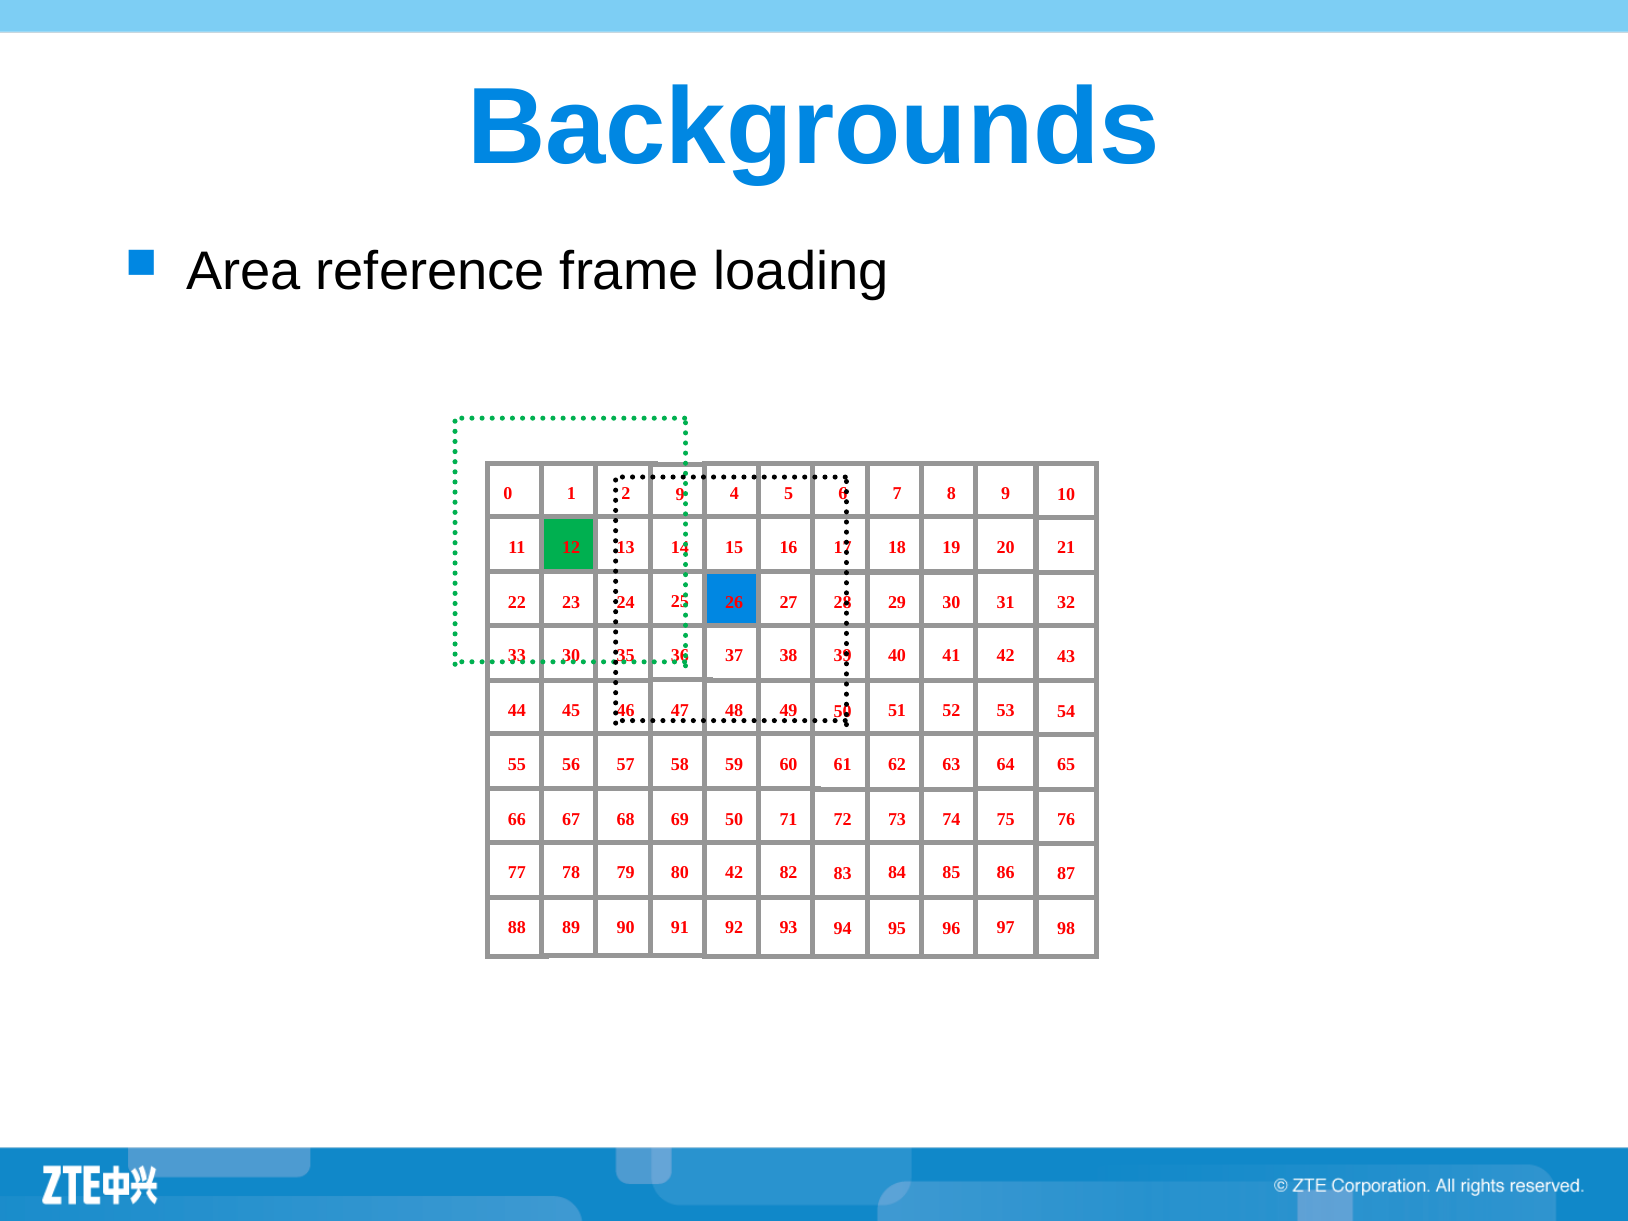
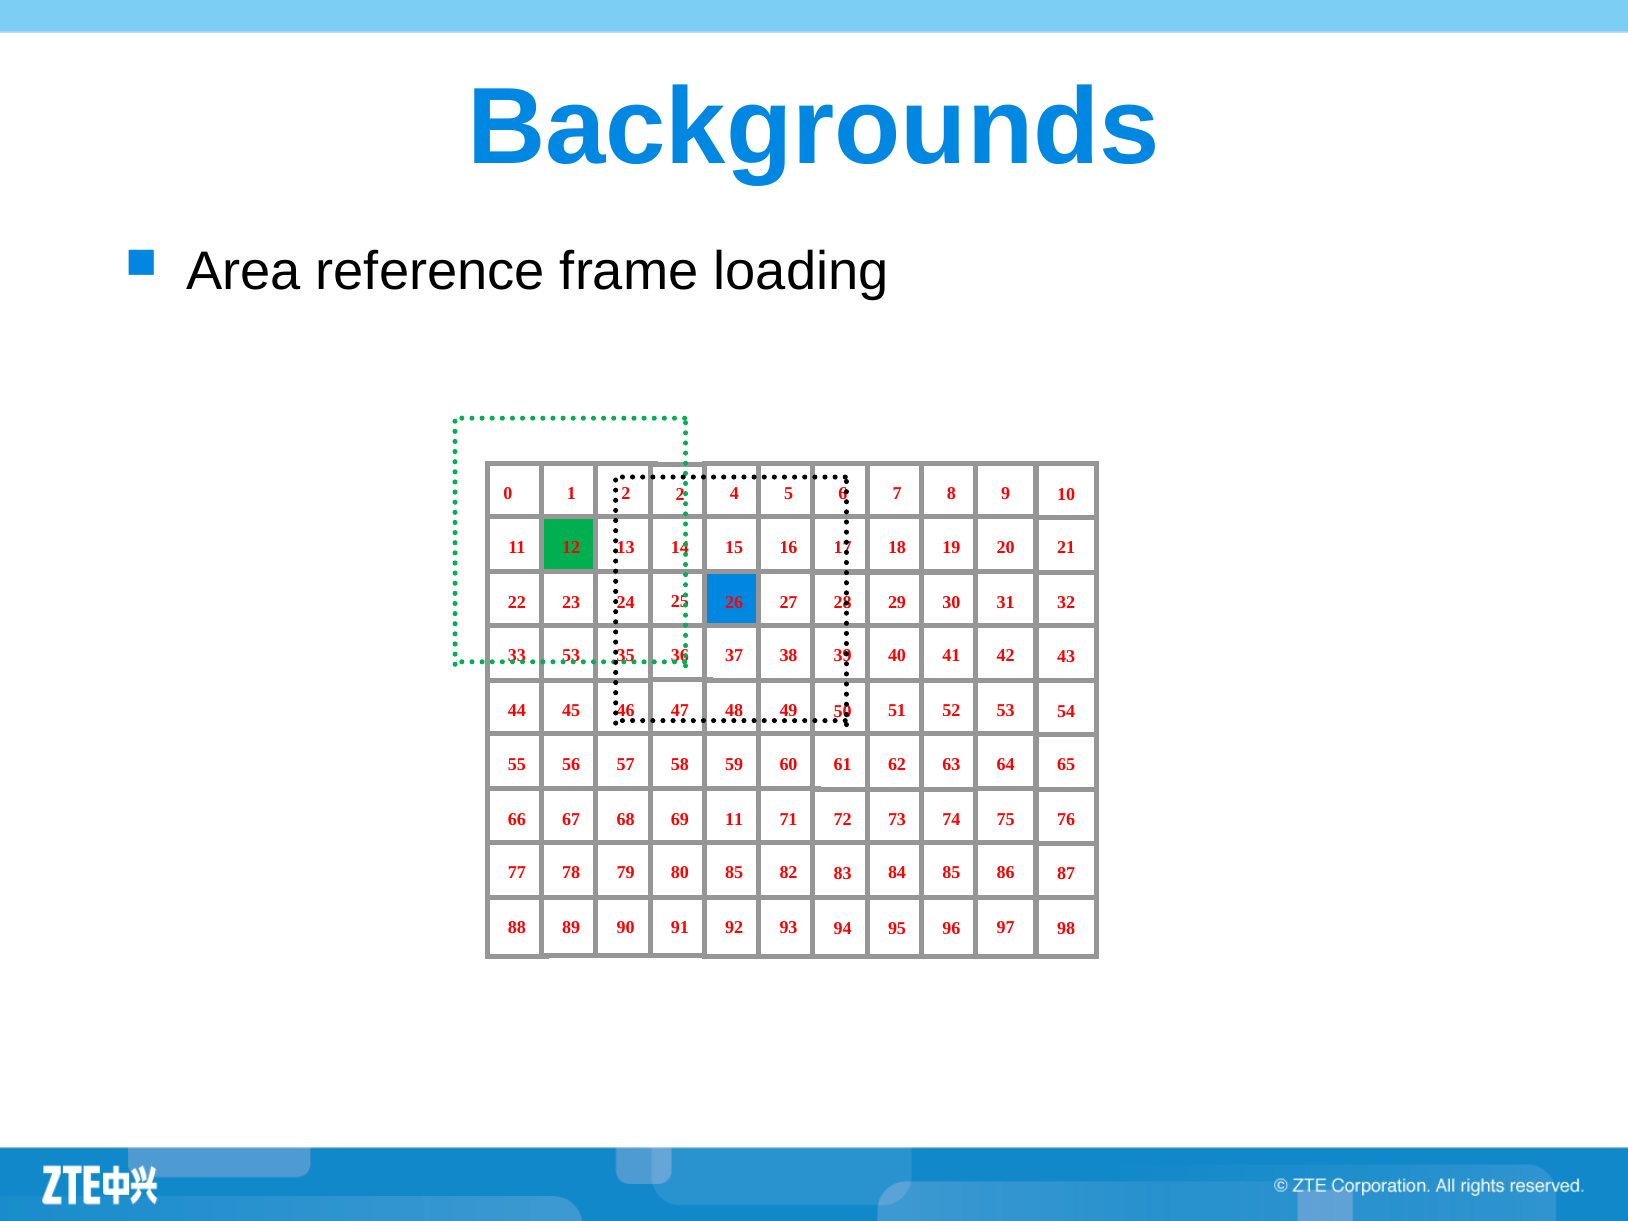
2 9: 9 -> 2
33 30: 30 -> 53
69 50: 50 -> 11
80 42: 42 -> 85
